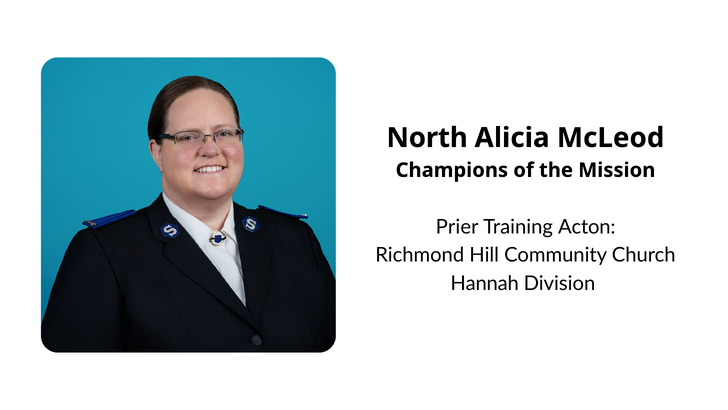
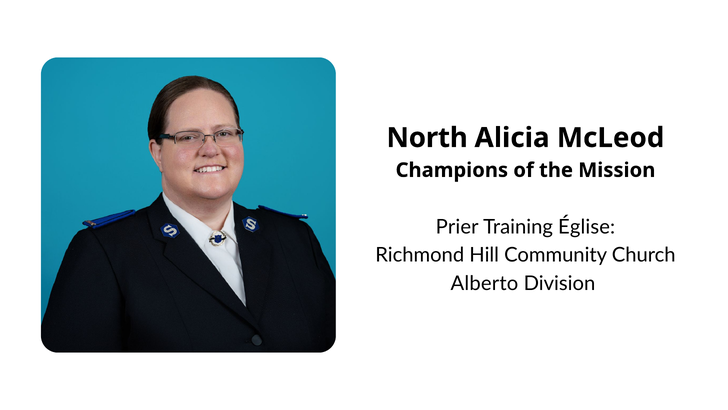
Acton: Acton -> Église
Hannah: Hannah -> Alberto
